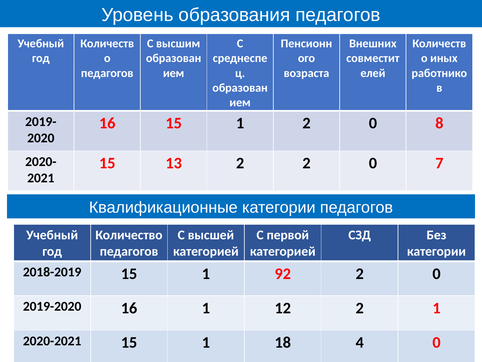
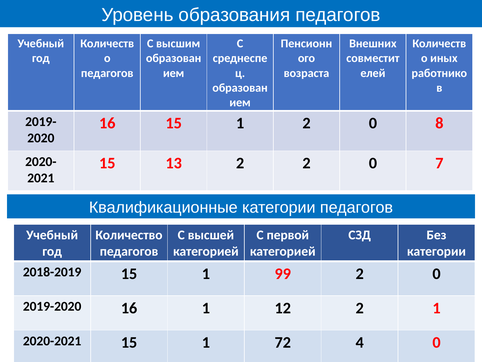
92: 92 -> 99
18: 18 -> 72
